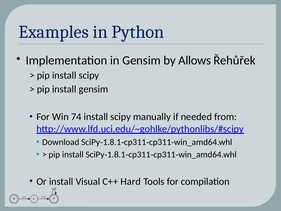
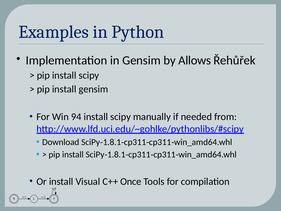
74: 74 -> 94
Hard: Hard -> Once
